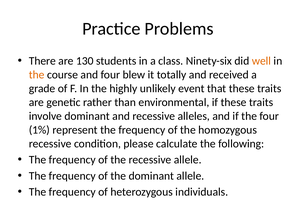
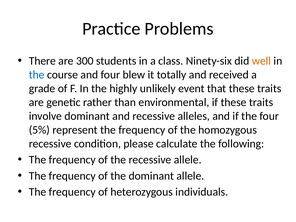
130: 130 -> 300
the at (37, 75) colour: orange -> blue
1%: 1% -> 5%
